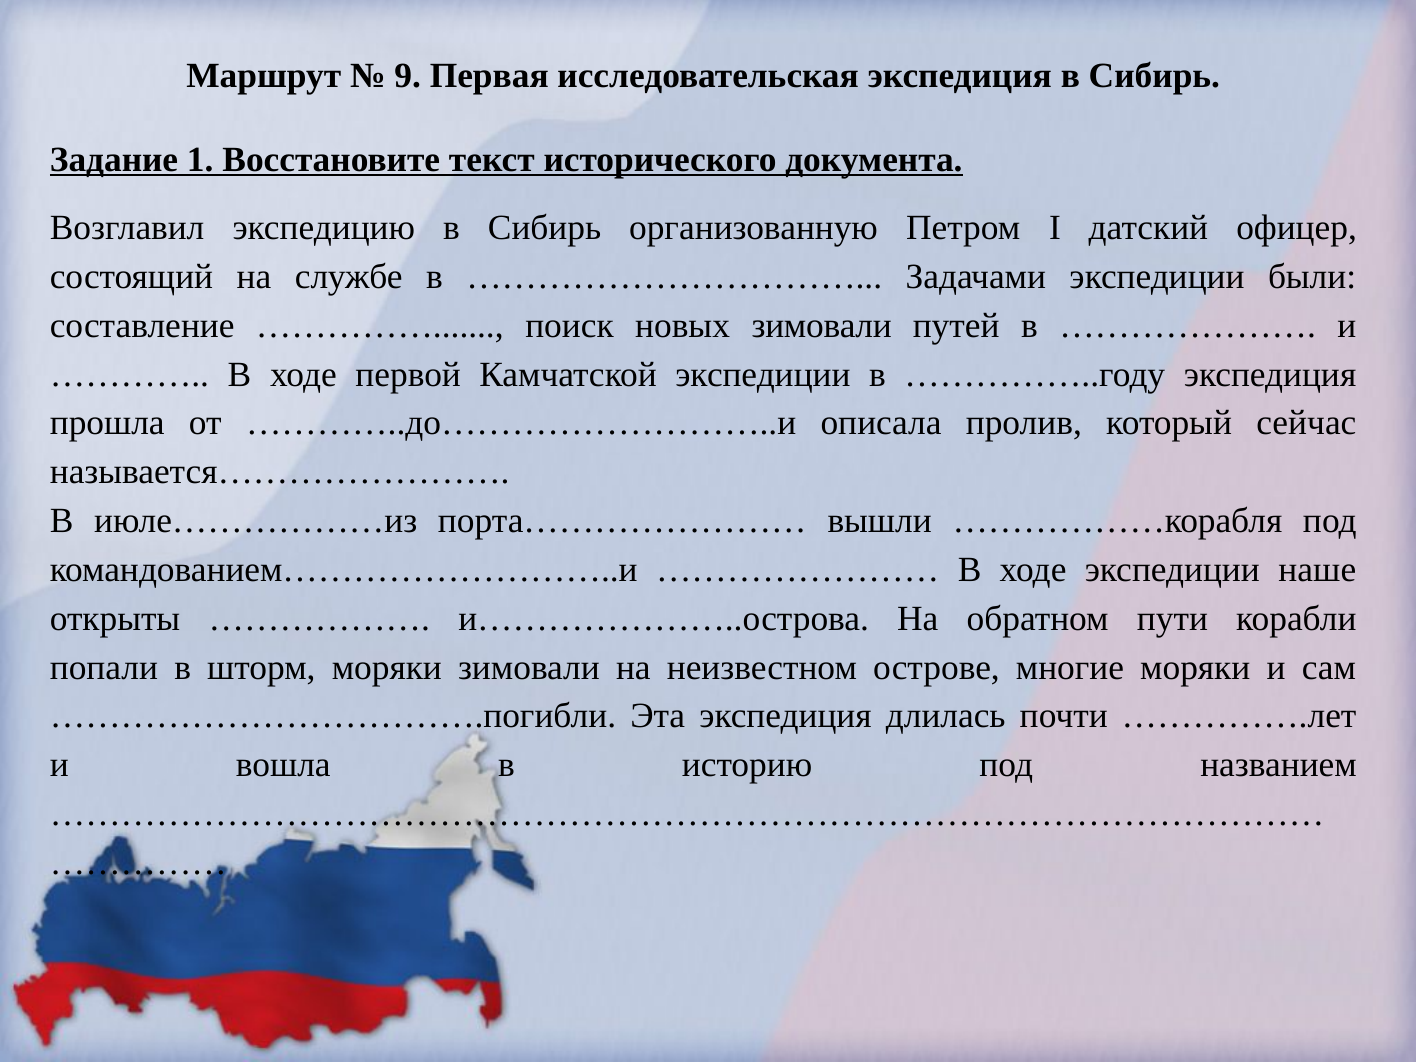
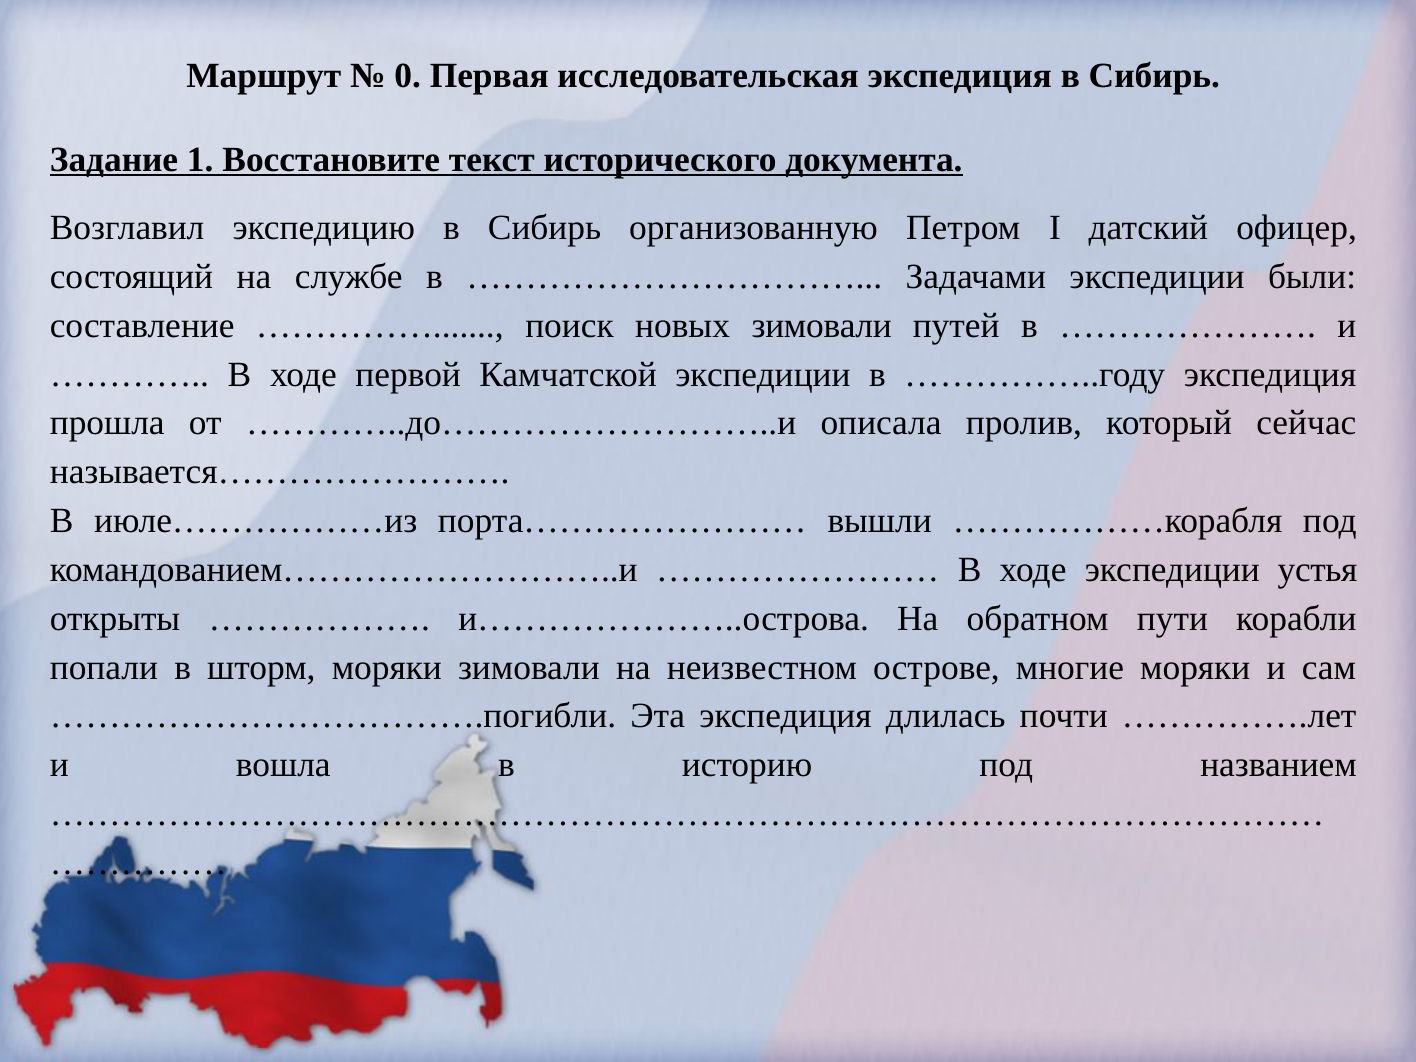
9: 9 -> 0
наше: наше -> устья
